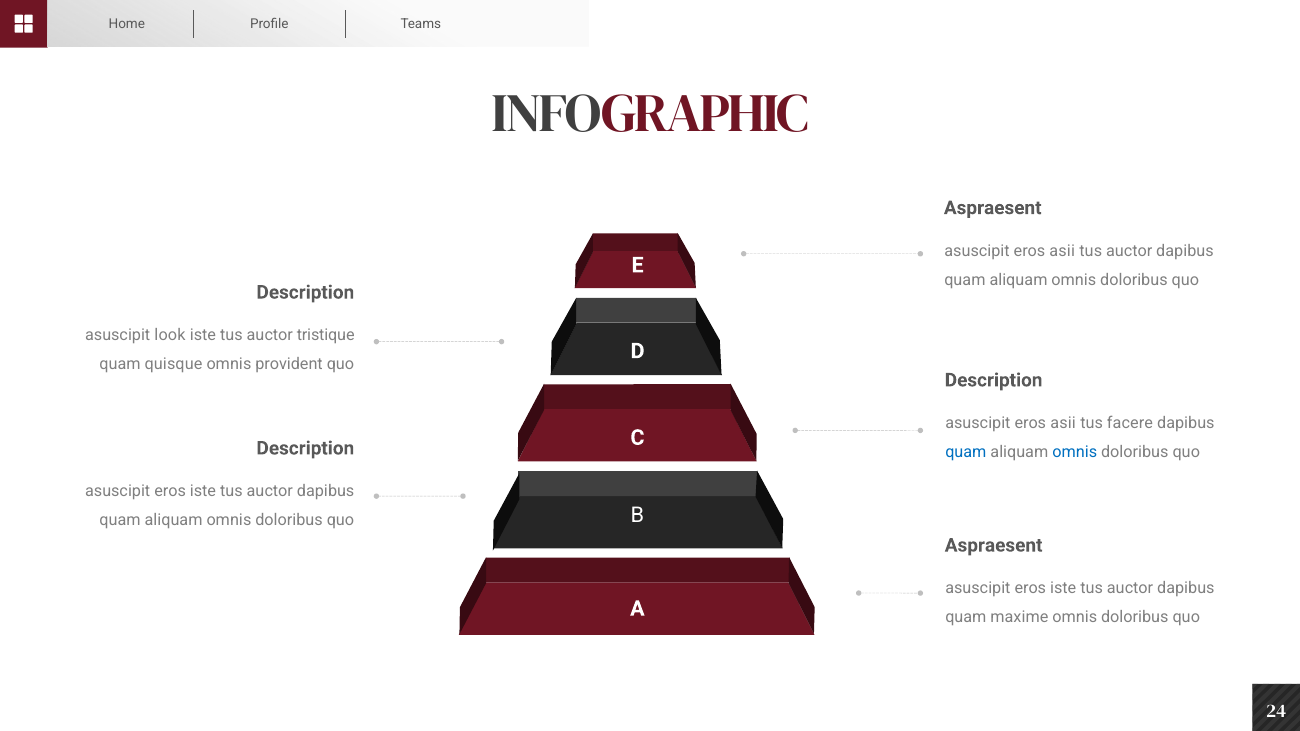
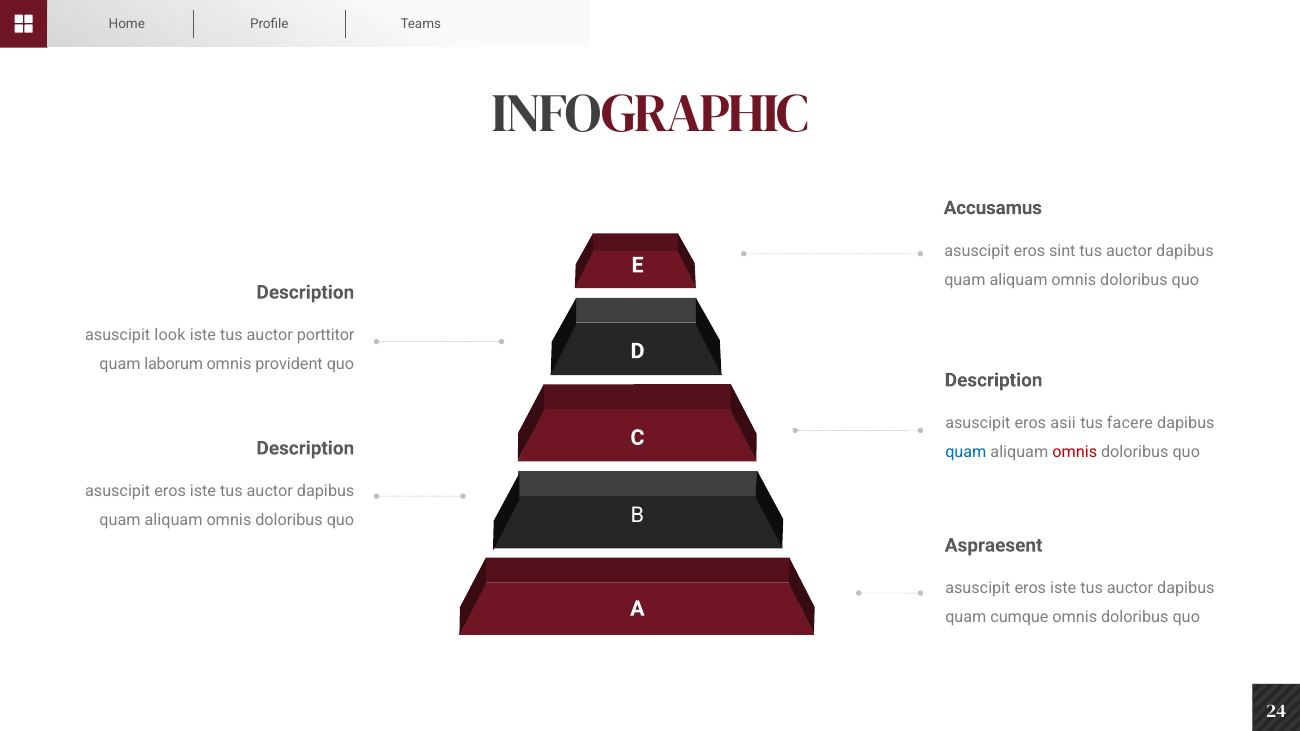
Aspraesent at (993, 208): Aspraesent -> Accusamus
asii at (1062, 251): asii -> sint
tristique: tristique -> porttitor
quisque: quisque -> laborum
omnis at (1075, 452) colour: blue -> red
maxime: maxime -> cumque
